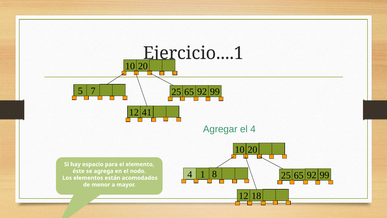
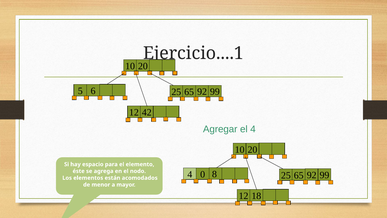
7: 7 -> 6
41: 41 -> 42
1: 1 -> 0
